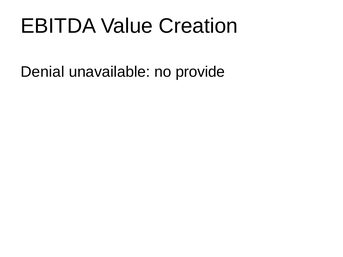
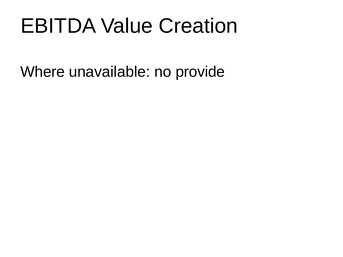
Denial: Denial -> Where
